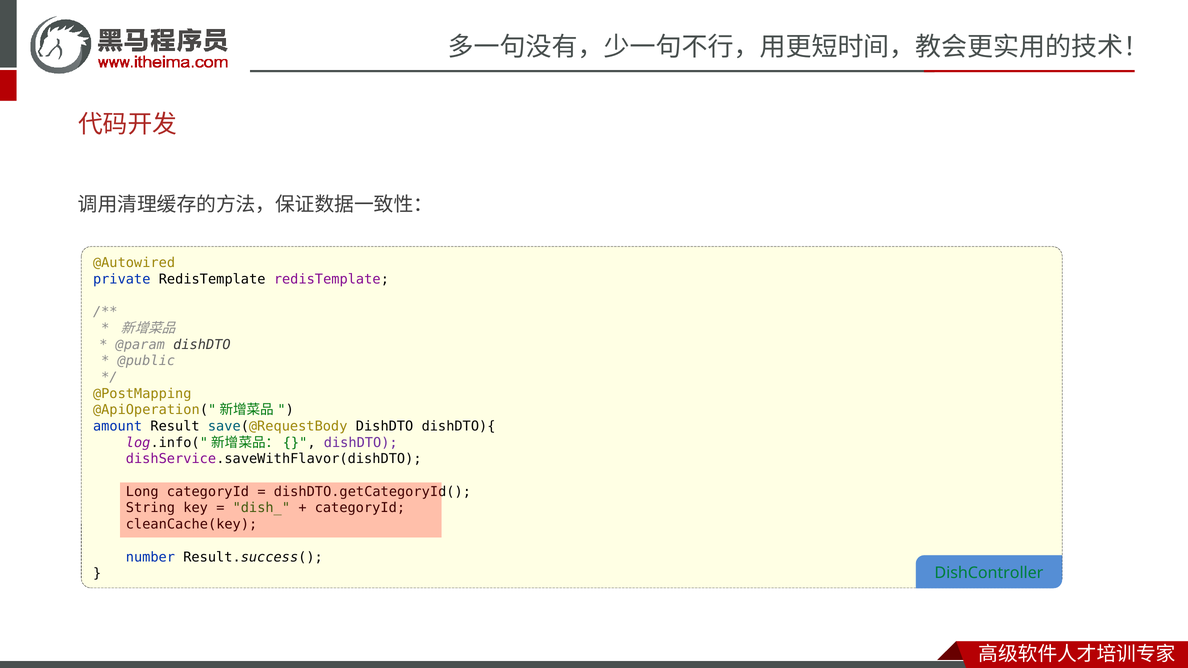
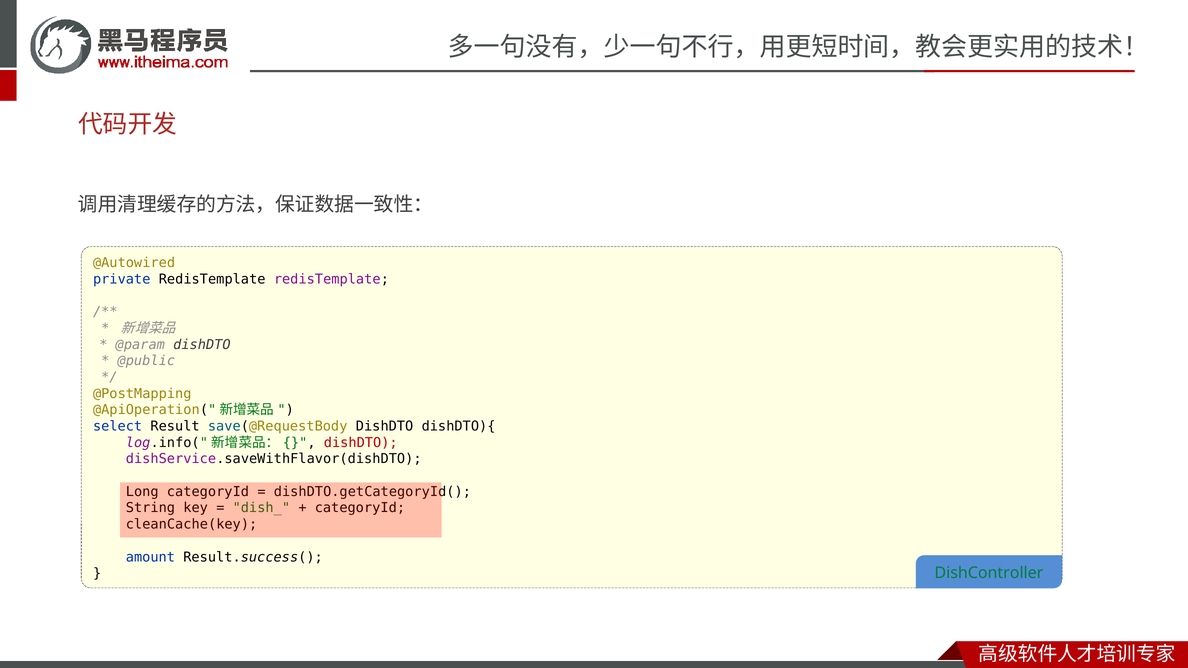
amount: amount -> select
dishDTO at (361, 443) colour: purple -> red
number: number -> amount
